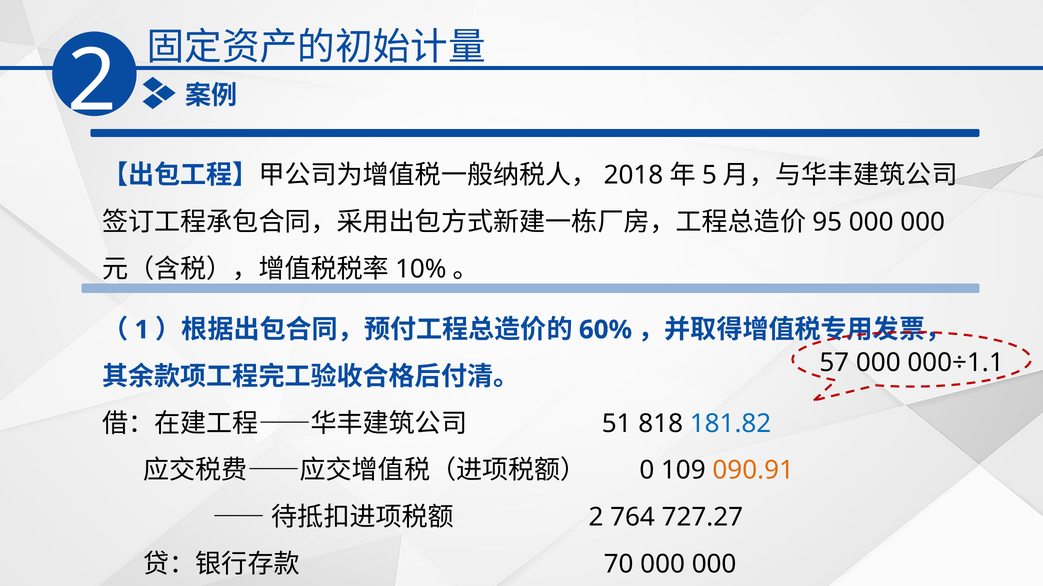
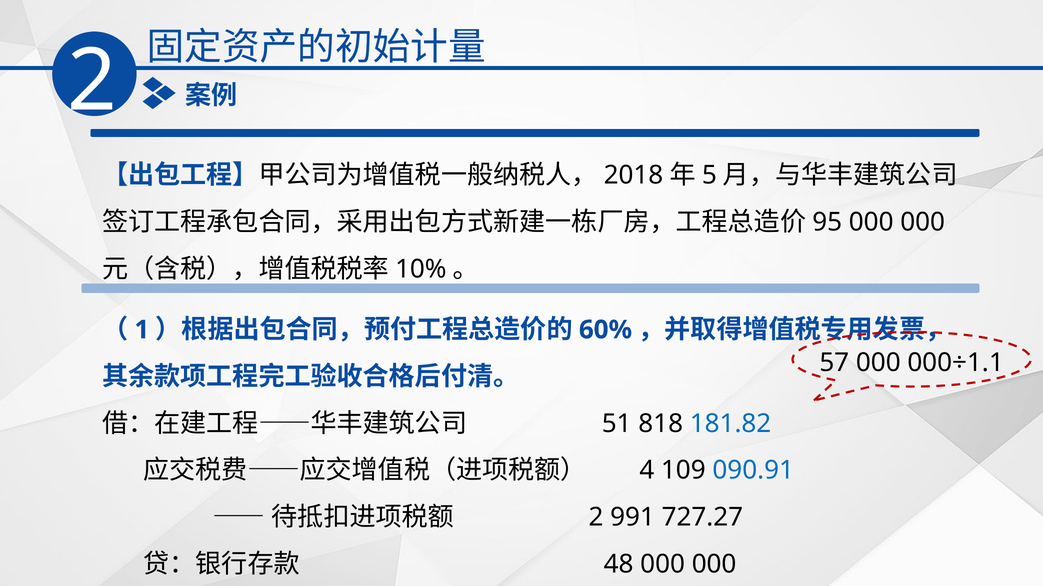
0: 0 -> 4
090.91 colour: orange -> blue
764: 764 -> 991
70: 70 -> 48
